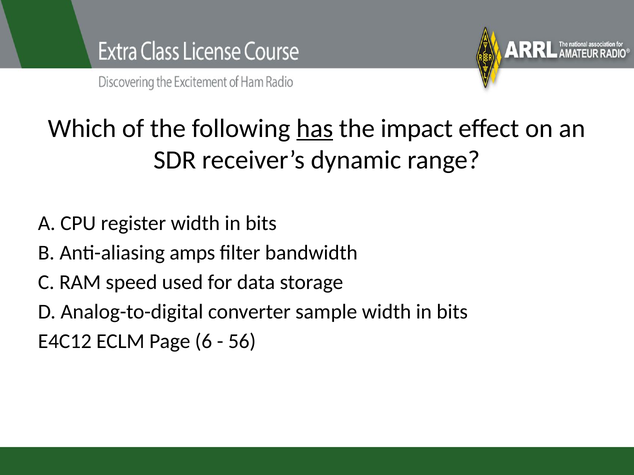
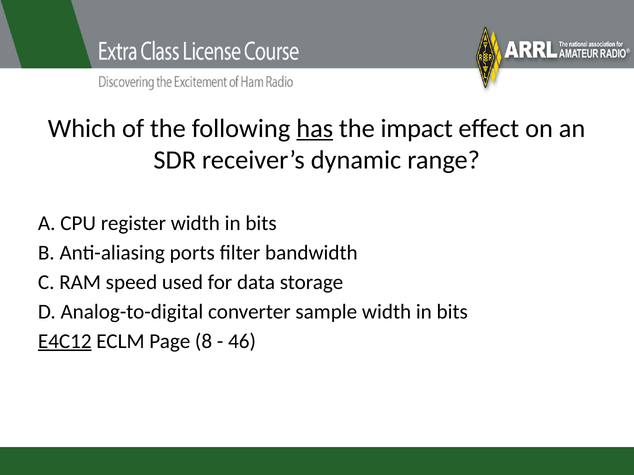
amps: amps -> ports
E4C12 underline: none -> present
6: 6 -> 8
56: 56 -> 46
